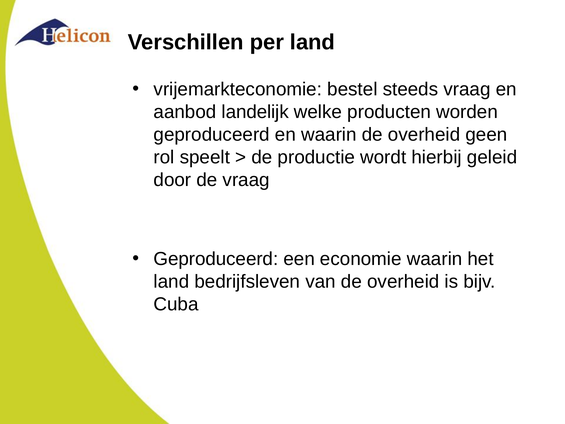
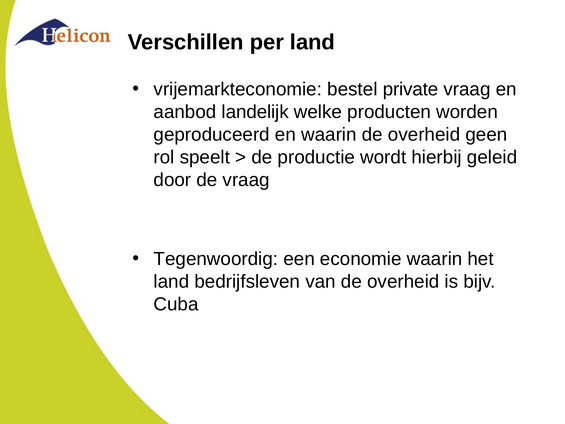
steeds: steeds -> private
Geproduceerd at (216, 259): Geproduceerd -> Tegenwoordig
